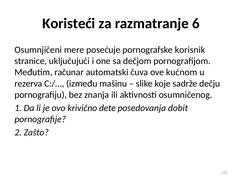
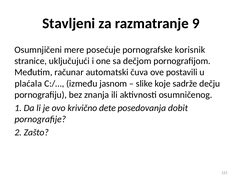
Koristeći: Koristeći -> Stavljeni
6: 6 -> 9
kućnom: kućnom -> postavili
rezerva: rezerva -> plaćala
mašinu: mašinu -> jasnom
